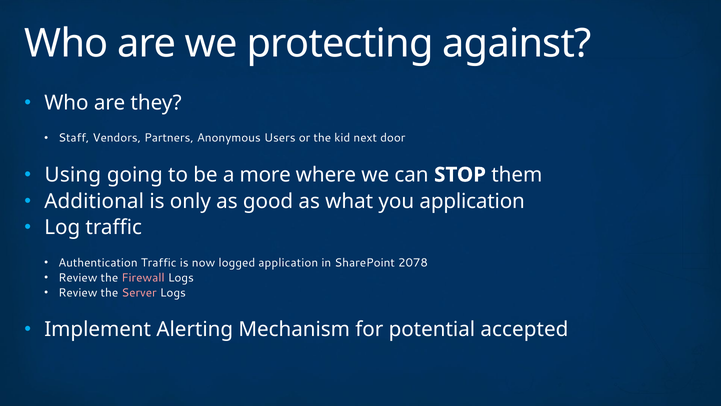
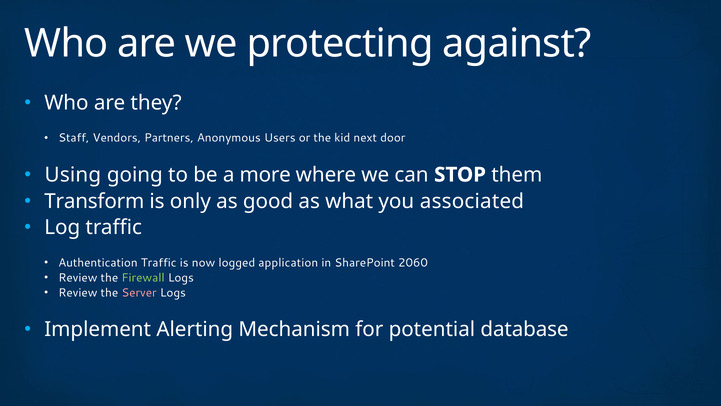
Additional: Additional -> Transform
you application: application -> associated
2078: 2078 -> 2060
Firewall colour: pink -> light green
accepted: accepted -> database
